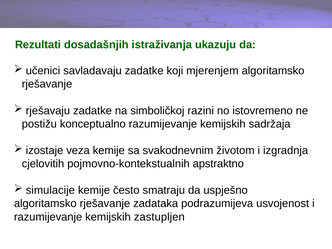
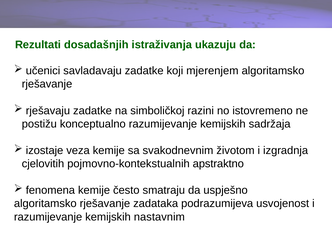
simulacije: simulacije -> fenomena
zastupljen: zastupljen -> nastavnim
